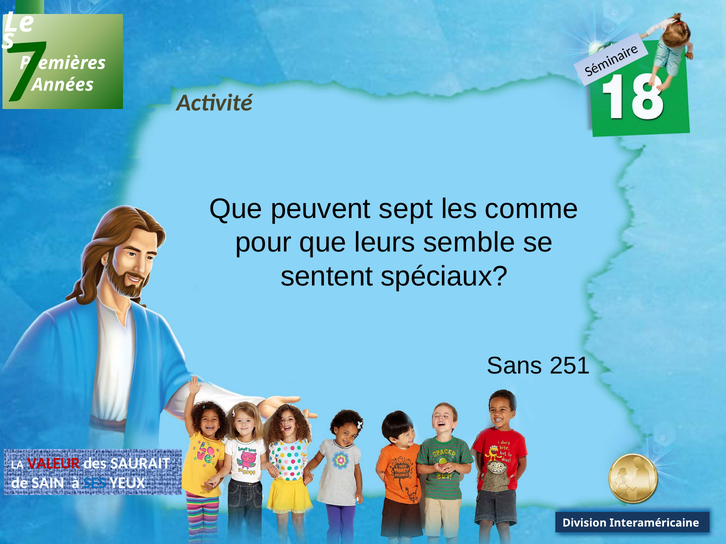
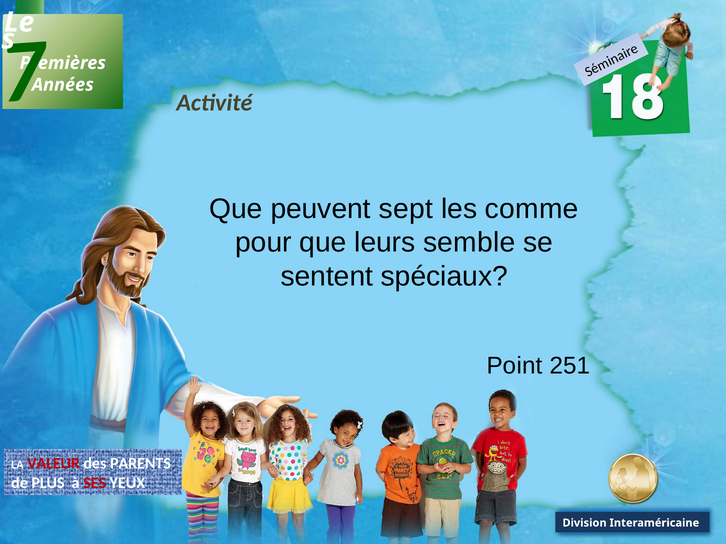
Sans: Sans -> Point
SAURAIT: SAURAIT -> PARENTS
SAIN: SAIN -> PLUS
SES colour: blue -> red
